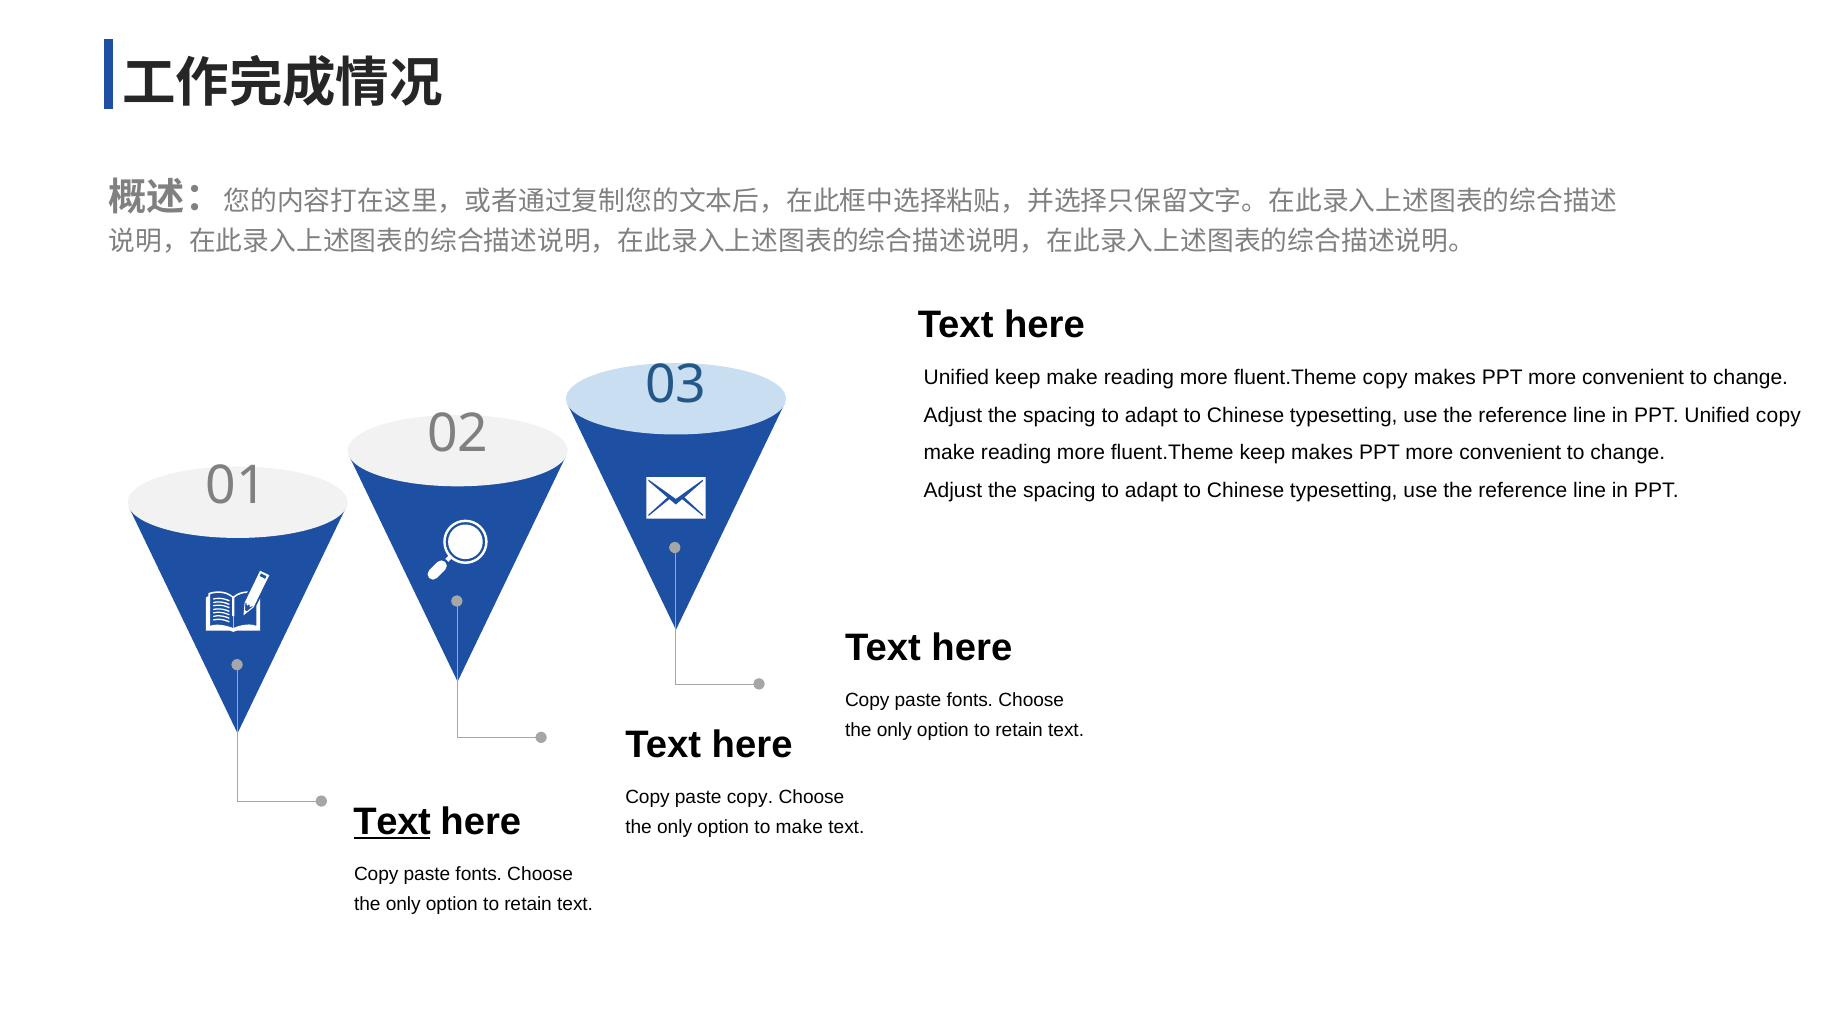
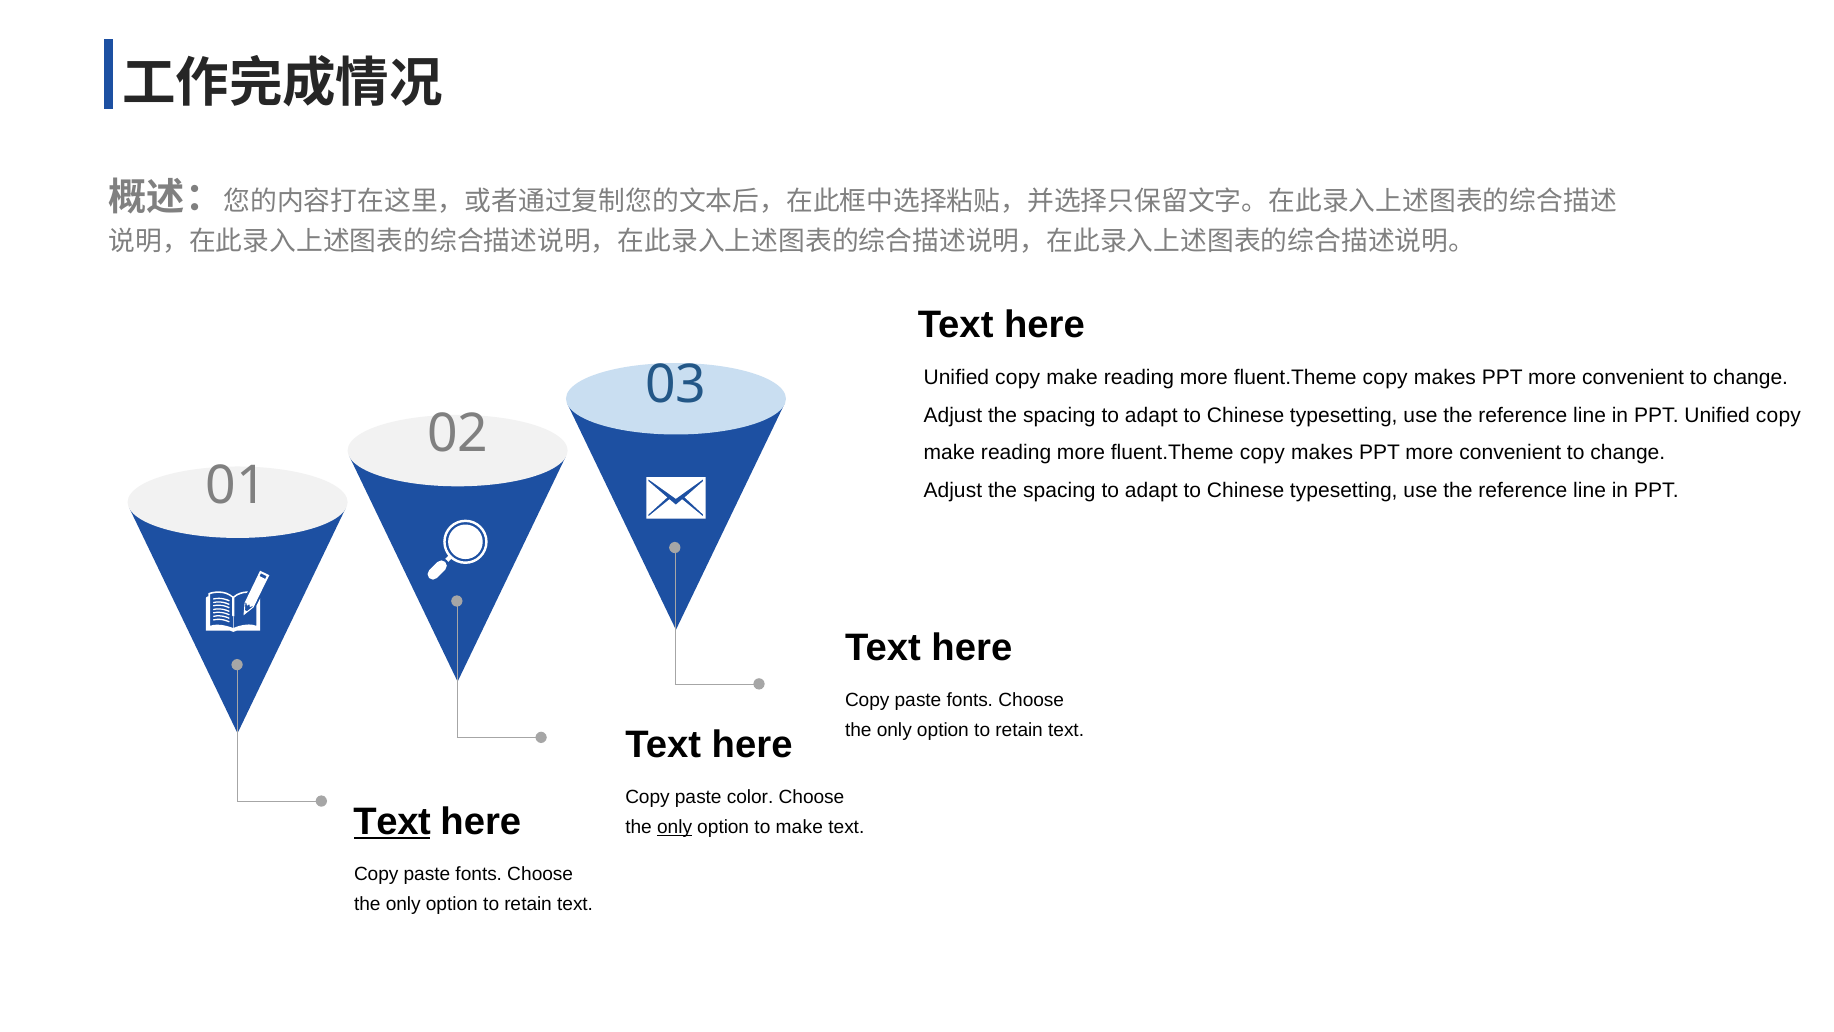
03 Unified keep: keep -> copy
keep at (1262, 453): keep -> copy
paste copy: copy -> color
only at (675, 827) underline: none -> present
